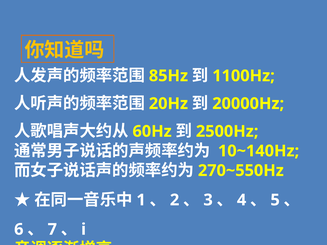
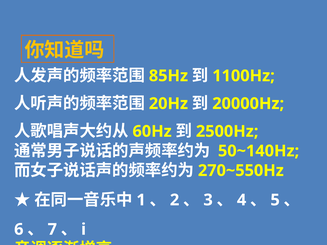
10~140Hz: 10~140Hz -> 50~140Hz
